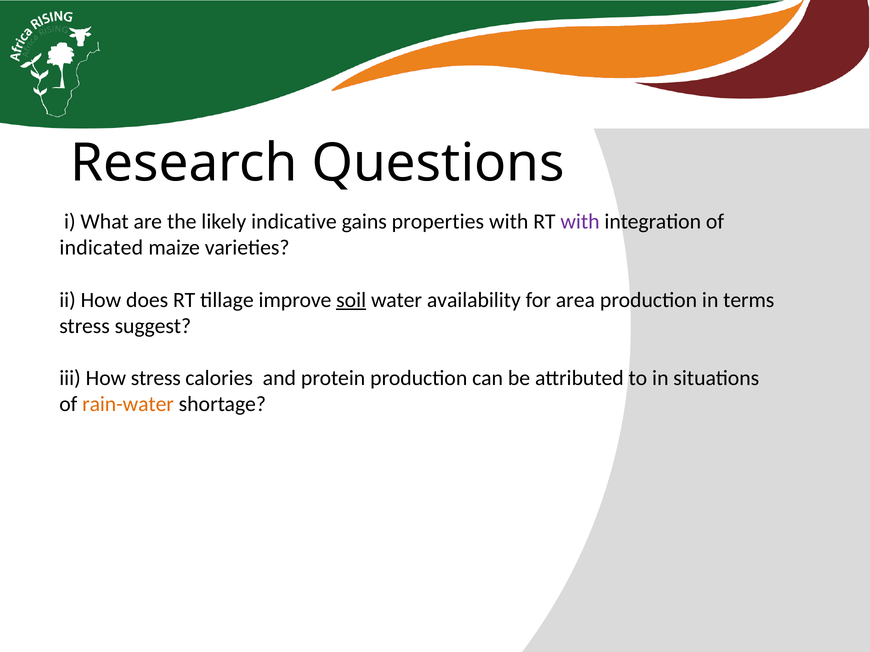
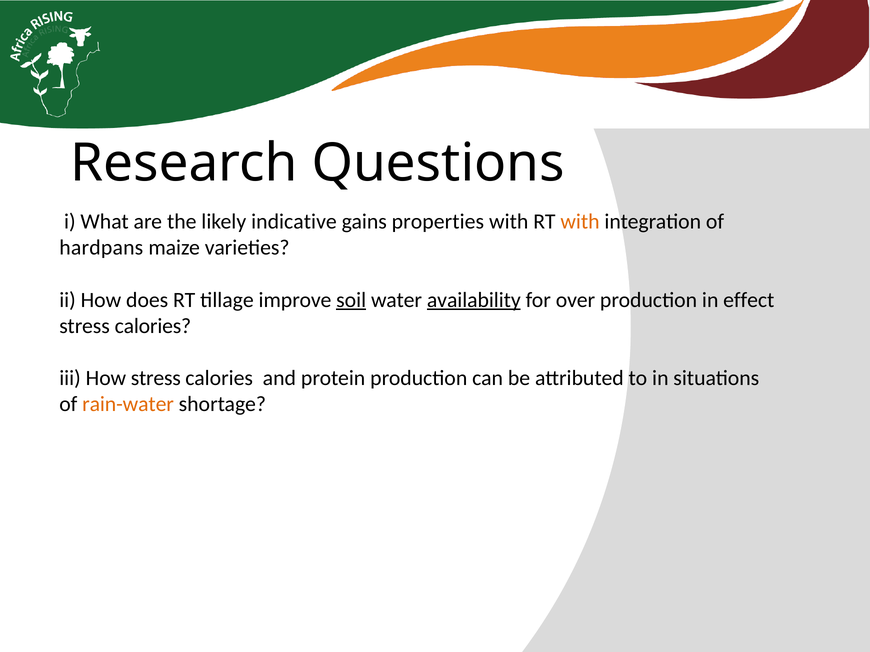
with at (580, 222) colour: purple -> orange
indicated: indicated -> hardpans
availability underline: none -> present
area: area -> over
terms: terms -> effect
suggest at (153, 326): suggest -> calories
